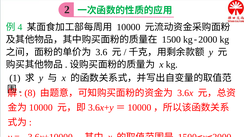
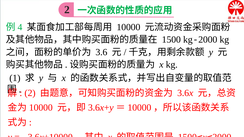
8 at (30, 93): 8 -> 2
